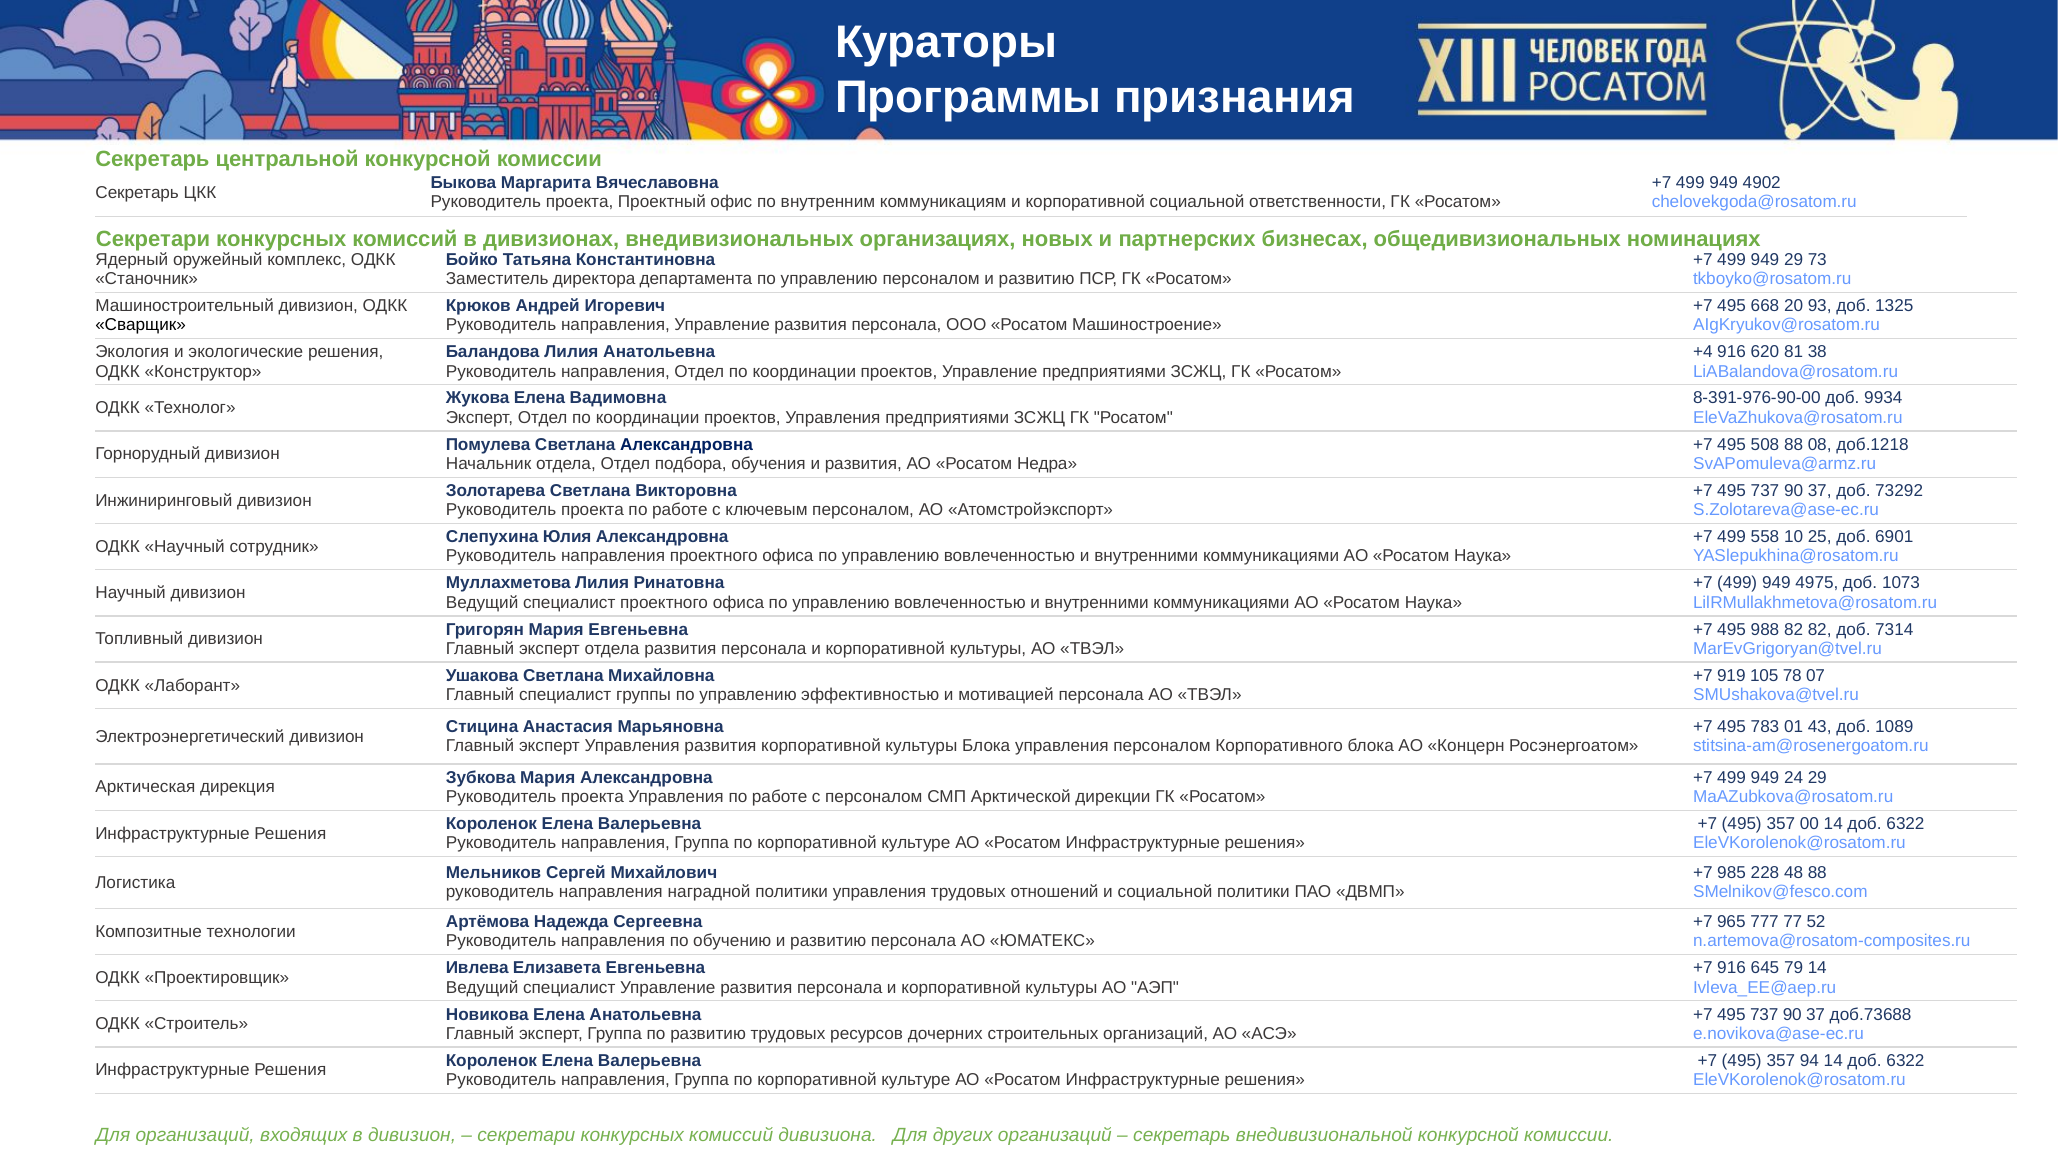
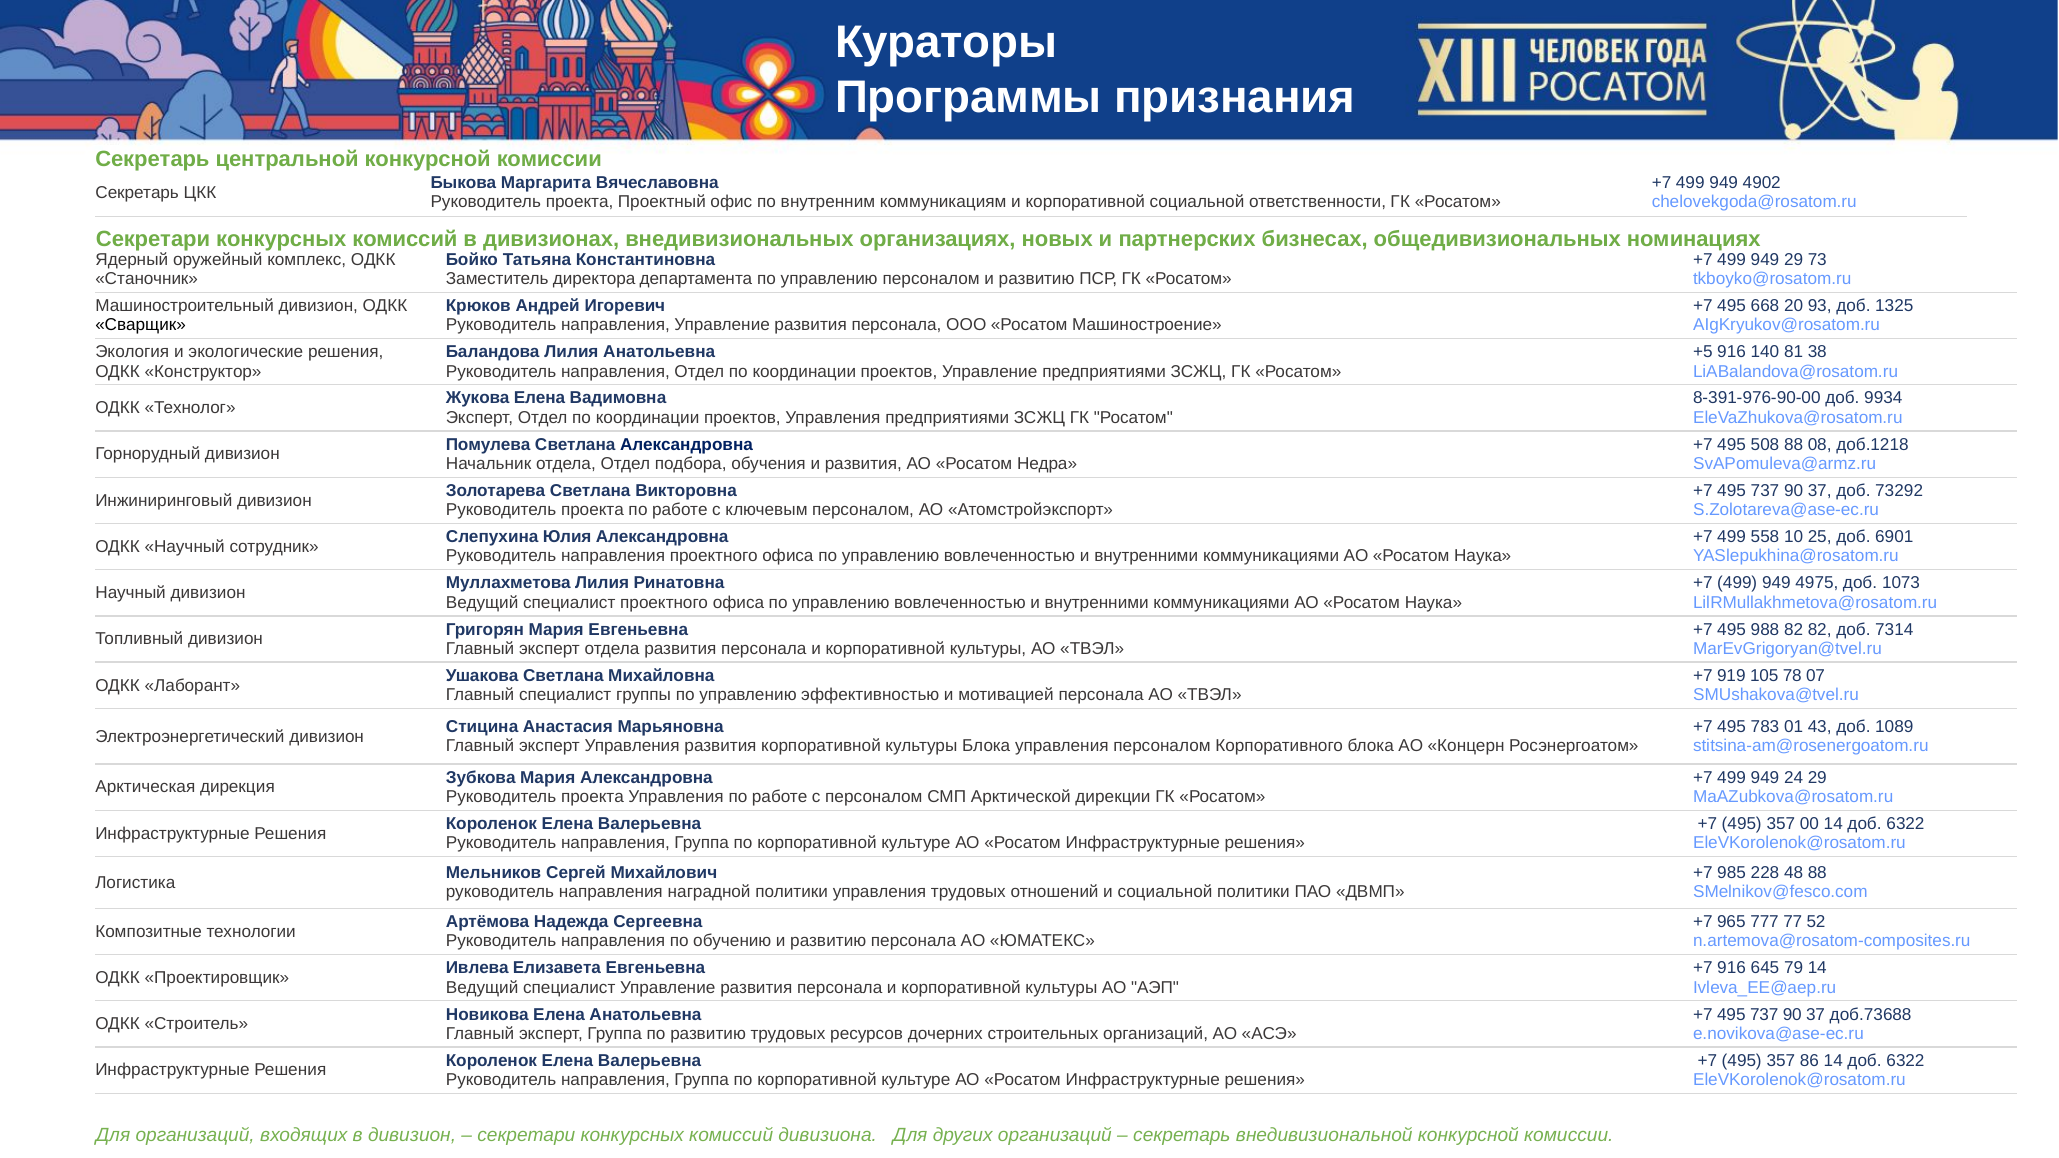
+4: +4 -> +5
620: 620 -> 140
94: 94 -> 86
